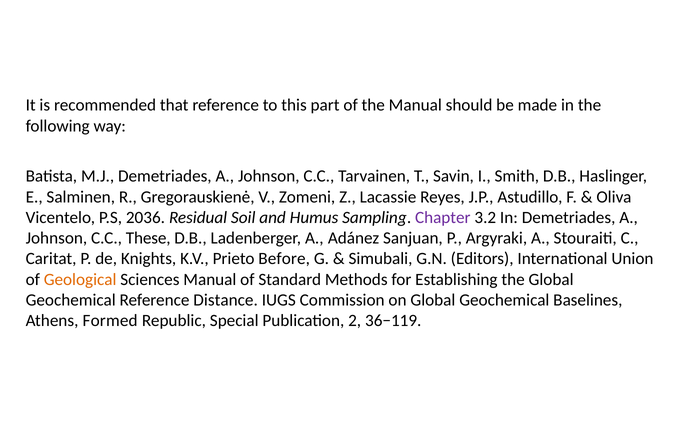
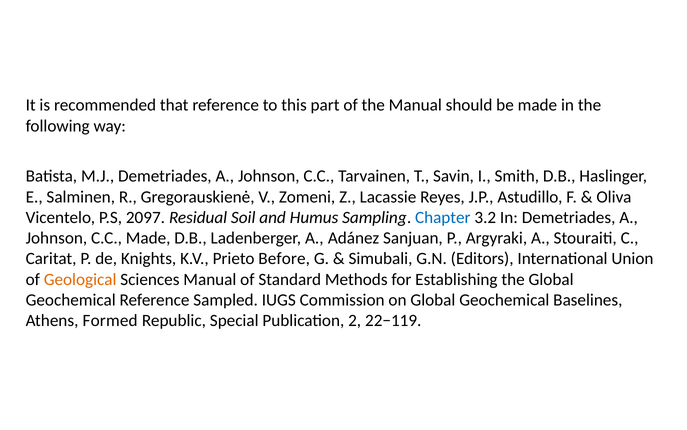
2036: 2036 -> 2097
Chapter colour: purple -> blue
C.C These: These -> Made
Distance: Distance -> Sampled
36−119: 36−119 -> 22−119
